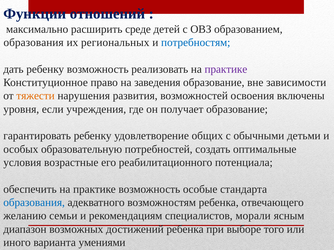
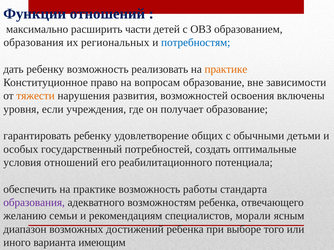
среде: среде -> части
практике at (226, 69) colour: purple -> orange
заведения: заведения -> вопросам
образовательную: образовательную -> государственный
условия возрастные: возрастные -> отношений
особые: особые -> работы
образования at (34, 203) colour: blue -> purple
умениями: умениями -> имеющим
